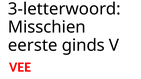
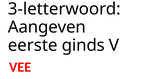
Misschien: Misschien -> Aangeven
